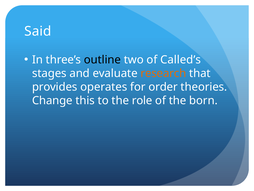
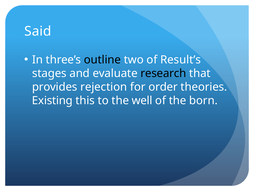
Called’s: Called’s -> Result’s
research colour: orange -> black
operates: operates -> rejection
Change: Change -> Existing
role: role -> well
